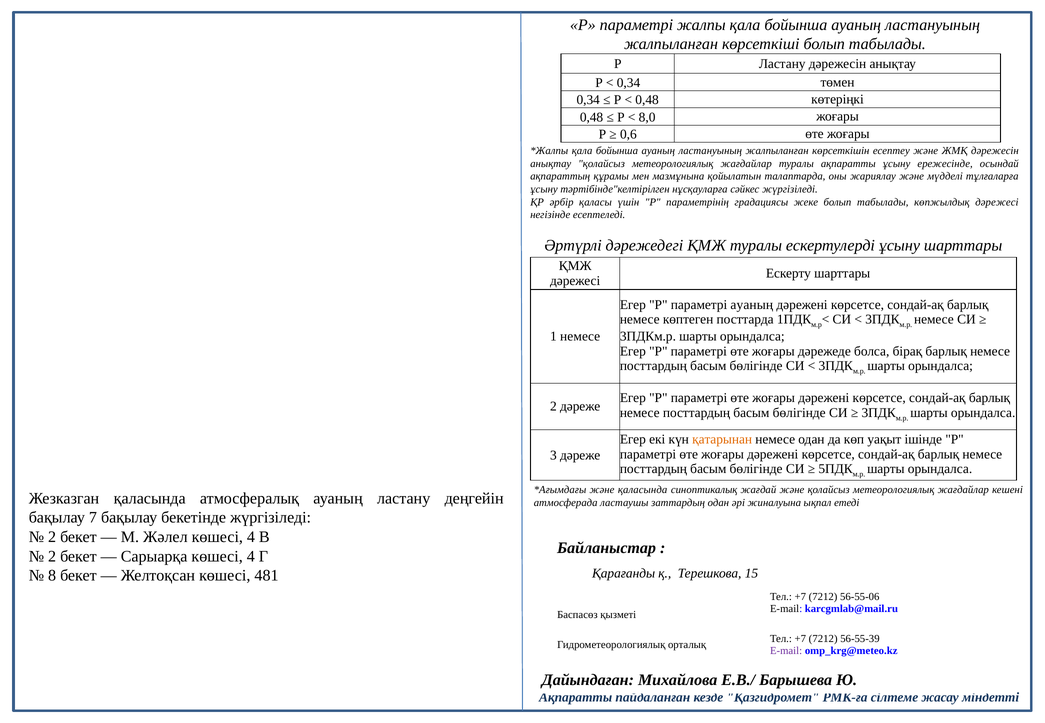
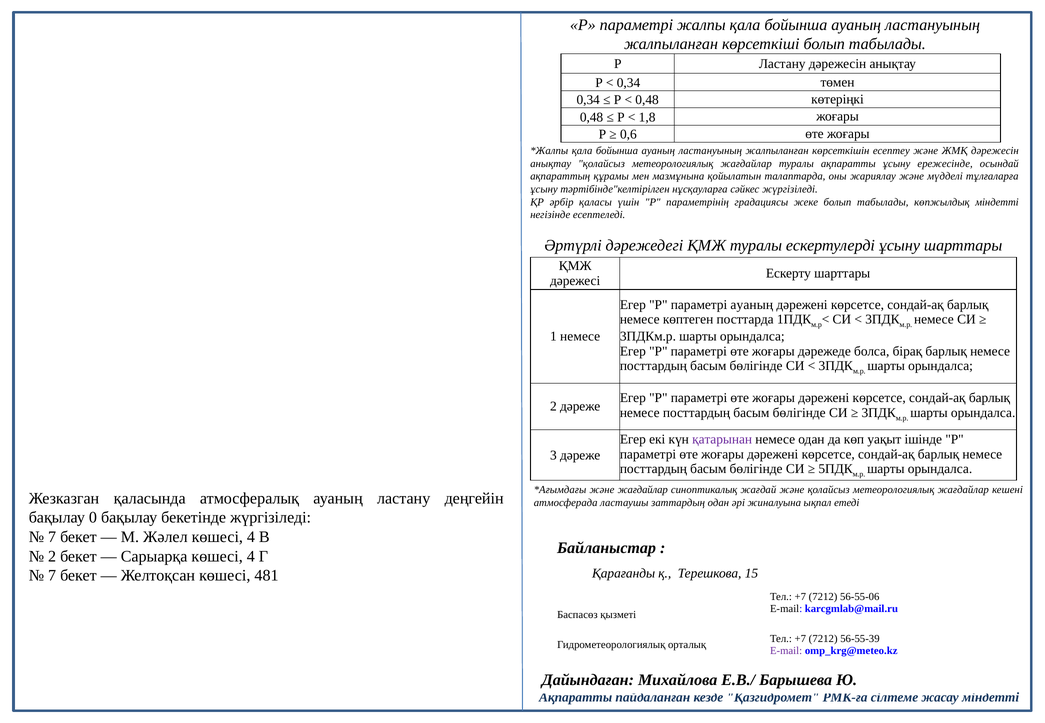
8,0: 8,0 -> 1,8
көпжылдық дәрежесі: дәрежесі -> міндетті
қатарынан colour: orange -> purple
және қаласында: қаласында -> жағдайлар
7: 7 -> 0
2 at (52, 537): 2 -> 7
8 at (52, 576): 8 -> 7
